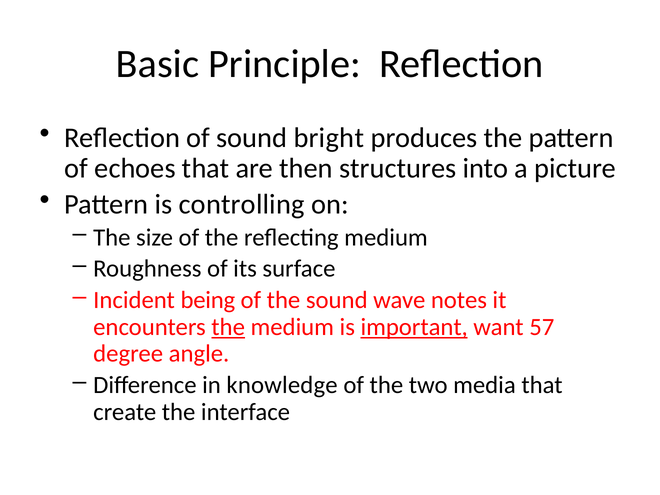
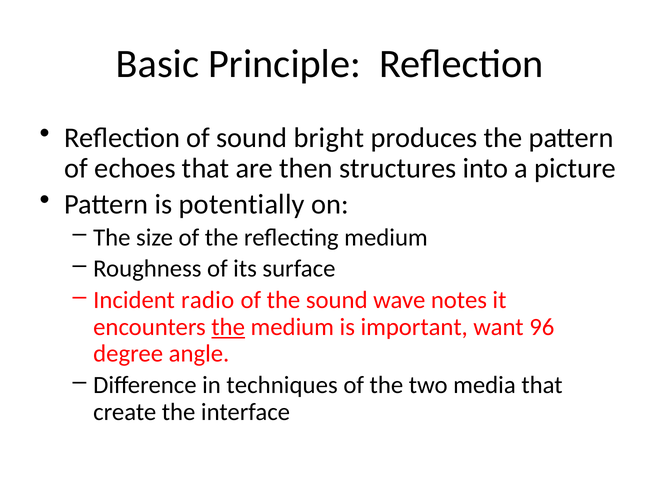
controlling: controlling -> potentially
being: being -> radio
important underline: present -> none
57: 57 -> 96
knowledge: knowledge -> techniques
